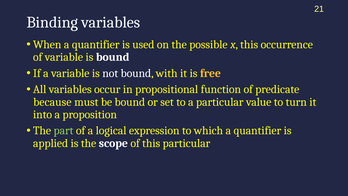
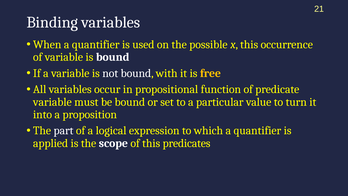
because at (52, 102): because -> variable
part colour: light green -> white
this particular: particular -> predicates
